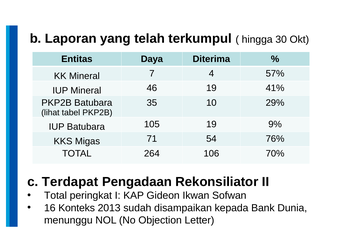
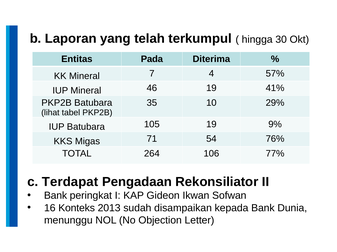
Daya: Daya -> Pada
70%: 70% -> 77%
Total at (56, 196): Total -> Bank
